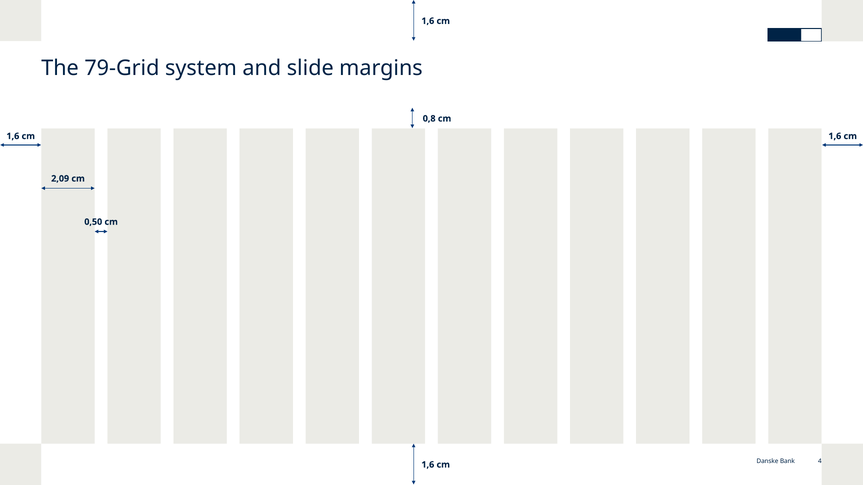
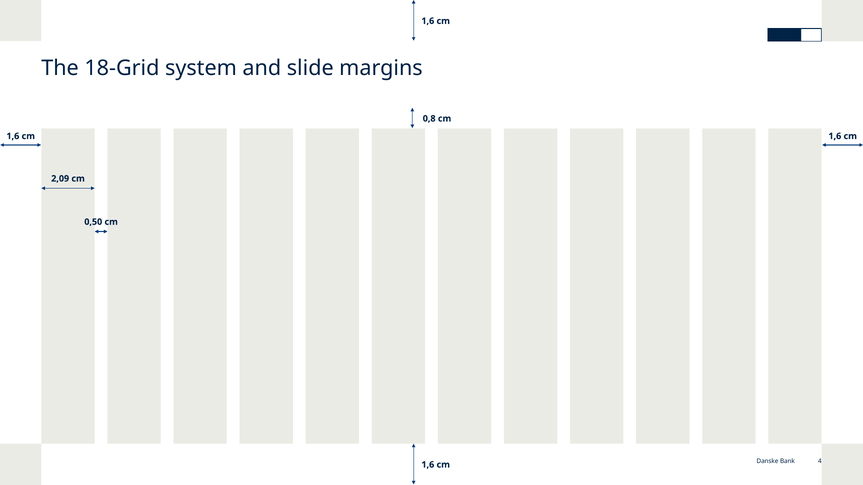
79-Grid: 79-Grid -> 18-Grid
